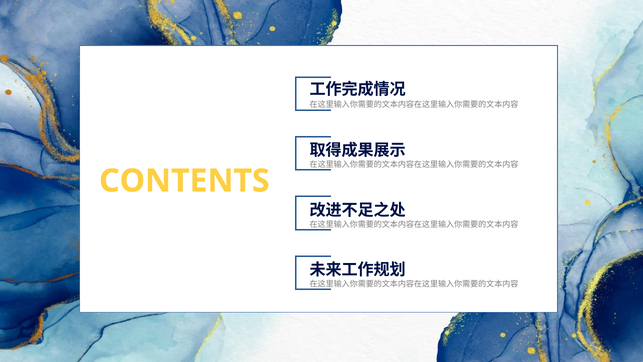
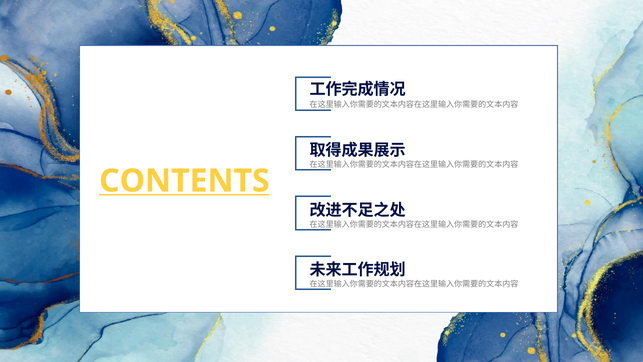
CONTENTS underline: none -> present
